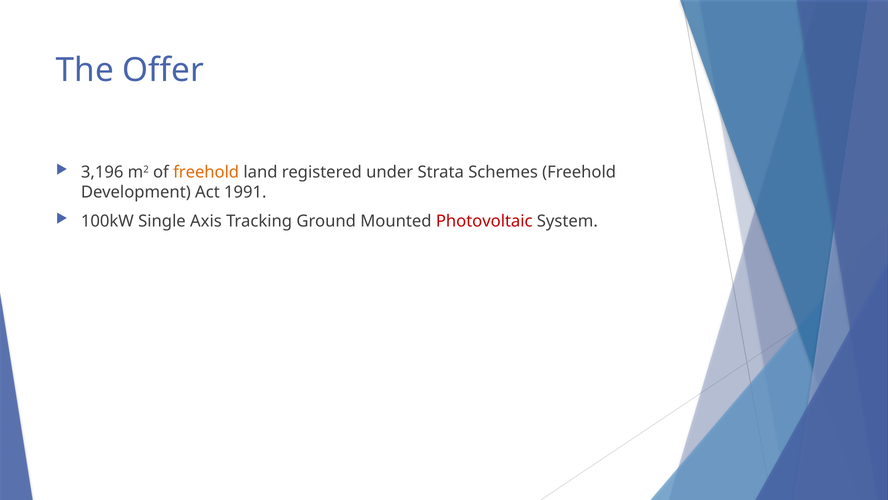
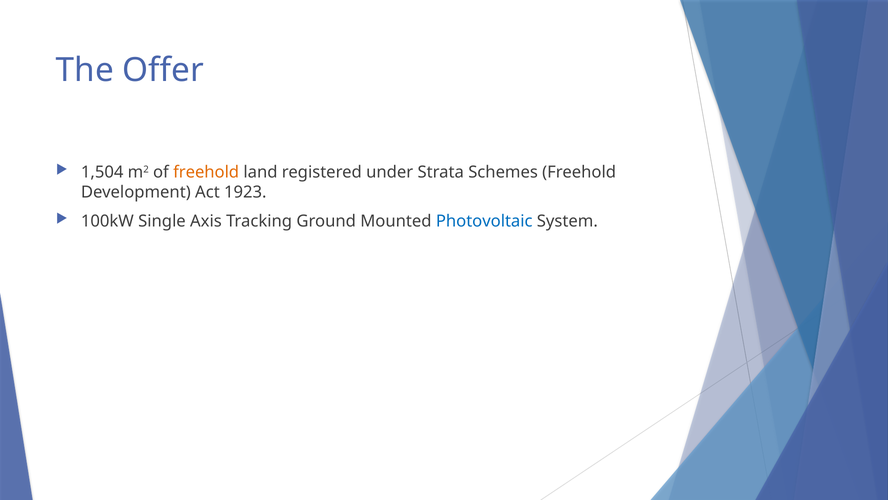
3,196: 3,196 -> 1,504
1991: 1991 -> 1923
Photovoltaic colour: red -> blue
